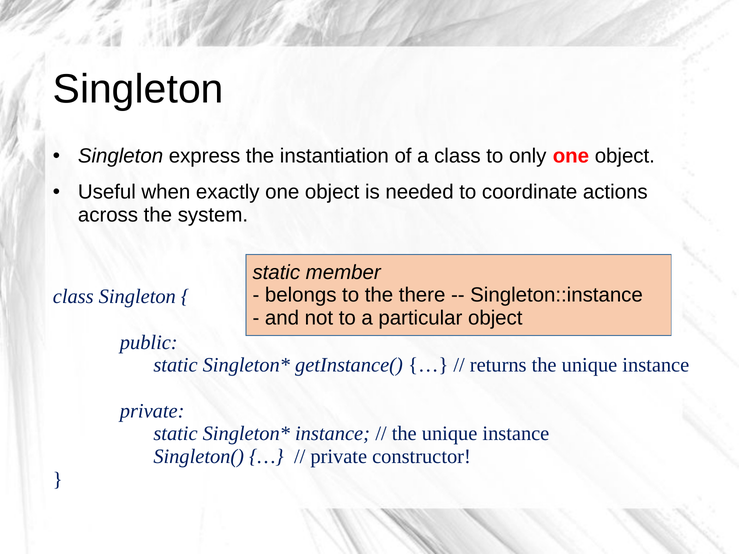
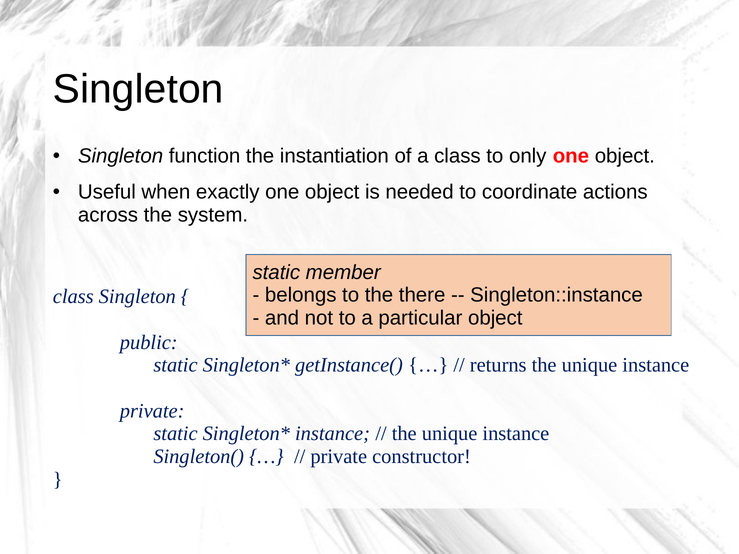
express: express -> function
